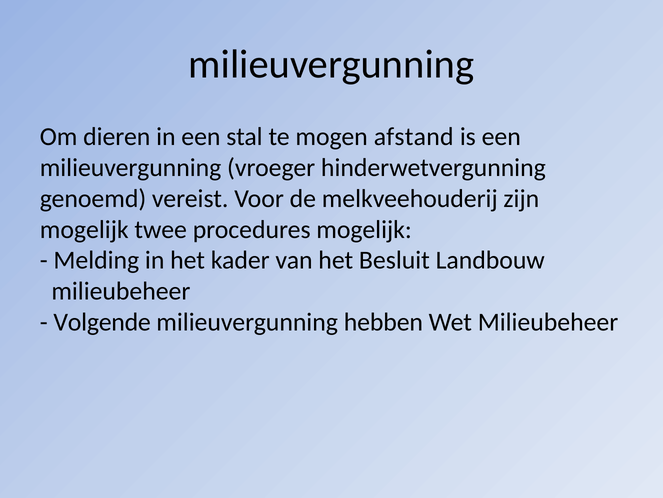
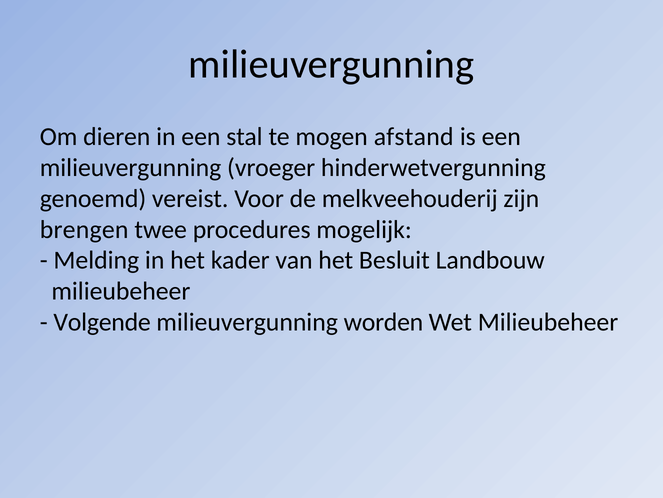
mogelijk at (84, 229): mogelijk -> brengen
hebben: hebben -> worden
